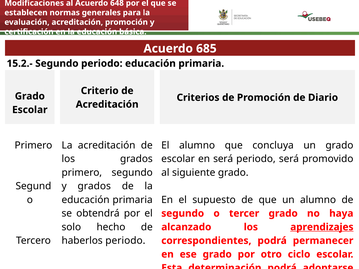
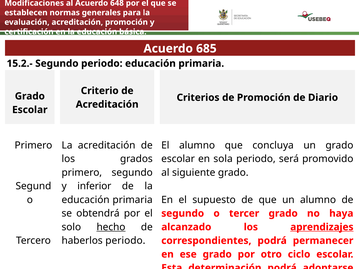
en será: será -> sola
y grados: grados -> inferior
hecho underline: none -> present
